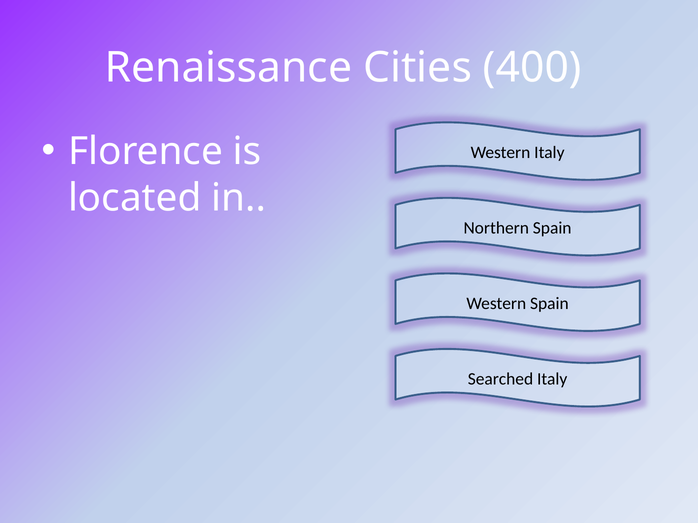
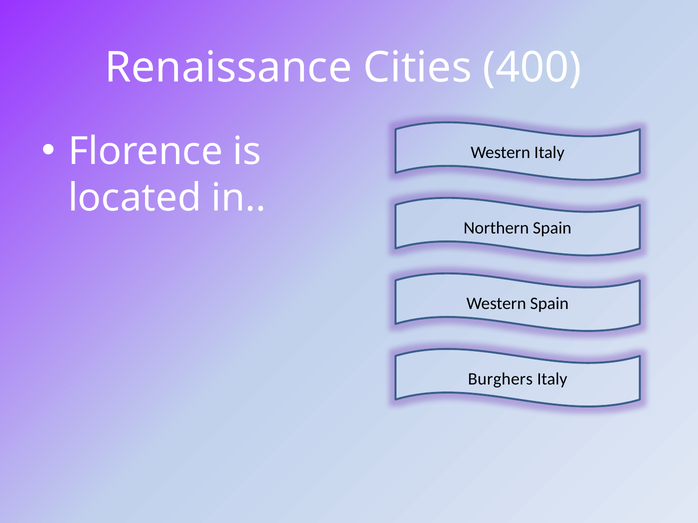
Searched: Searched -> Burghers
